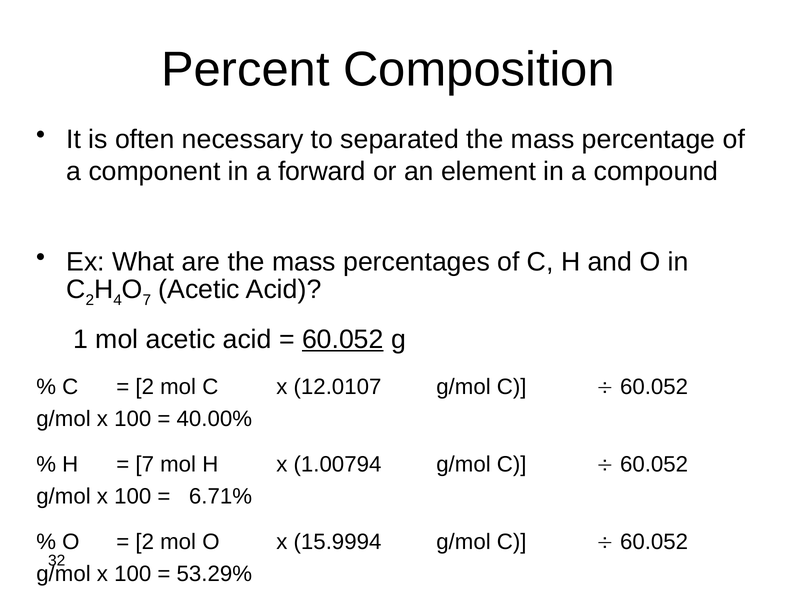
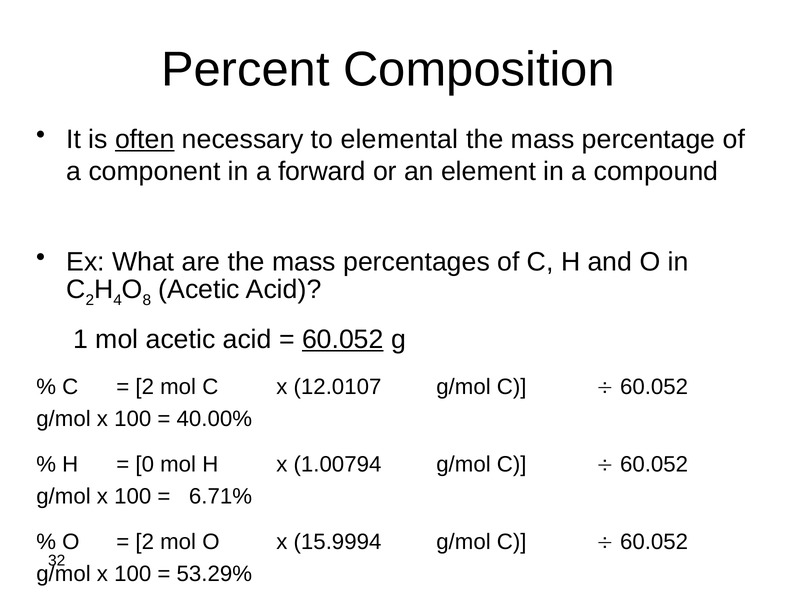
often underline: none -> present
separated: separated -> elemental
O 7: 7 -> 8
7 at (145, 464): 7 -> 0
